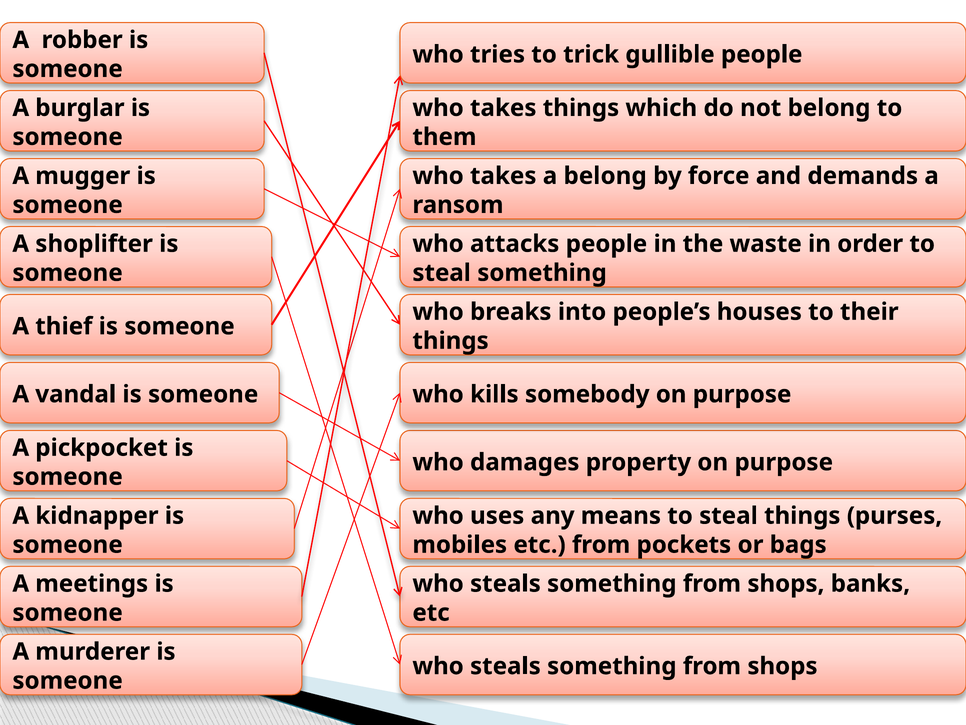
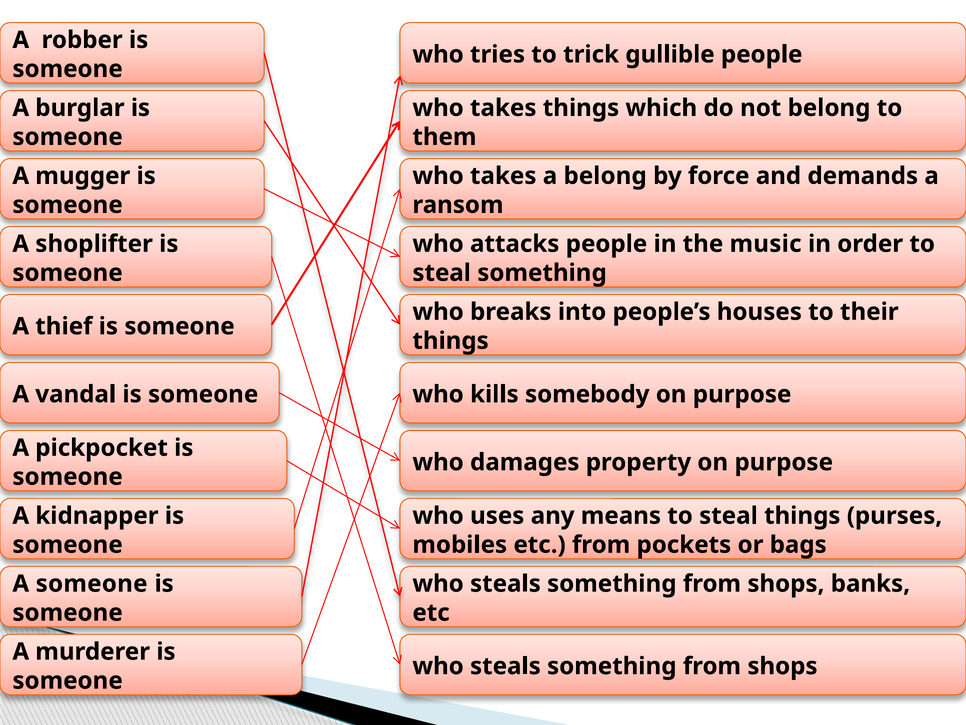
waste: waste -> music
A meetings: meetings -> someone
